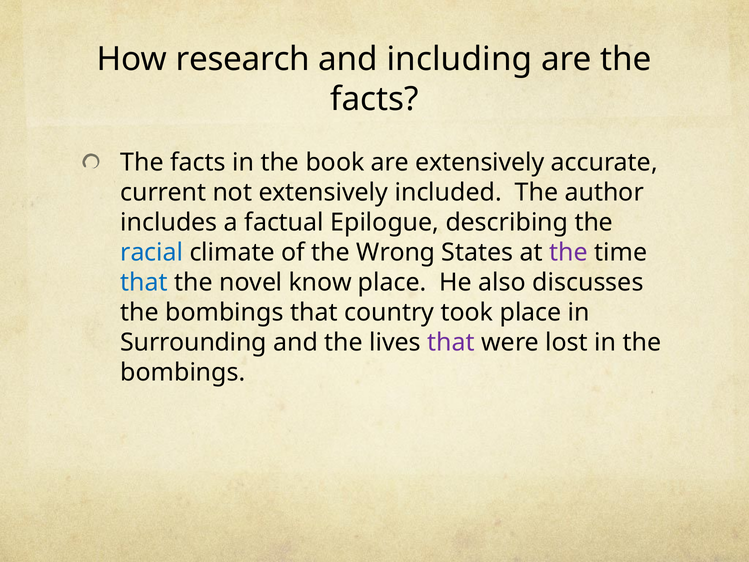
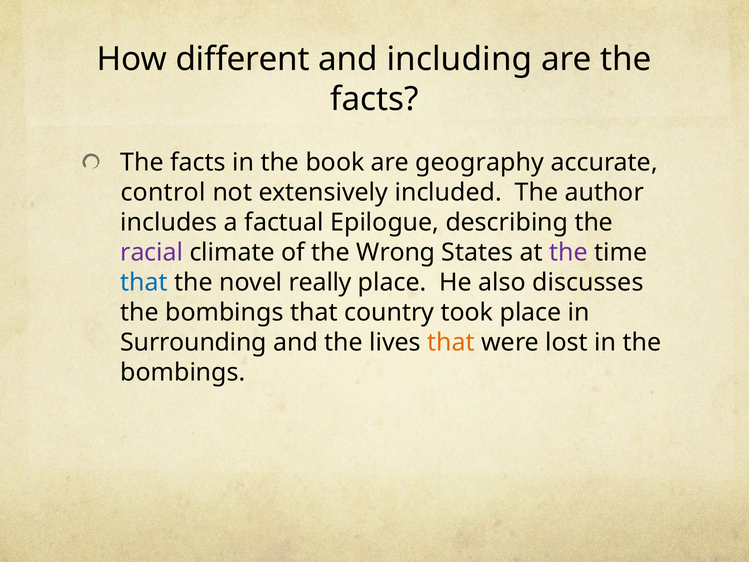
research: research -> different
are extensively: extensively -> geography
current: current -> control
racial colour: blue -> purple
know: know -> really
that at (451, 342) colour: purple -> orange
